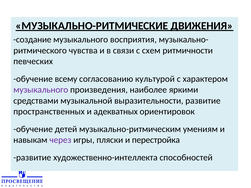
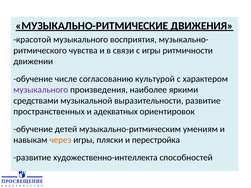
создание: создание -> красотой
с схем: схем -> игры
певческих: певческих -> движении
всему: всему -> числе
через colour: purple -> orange
